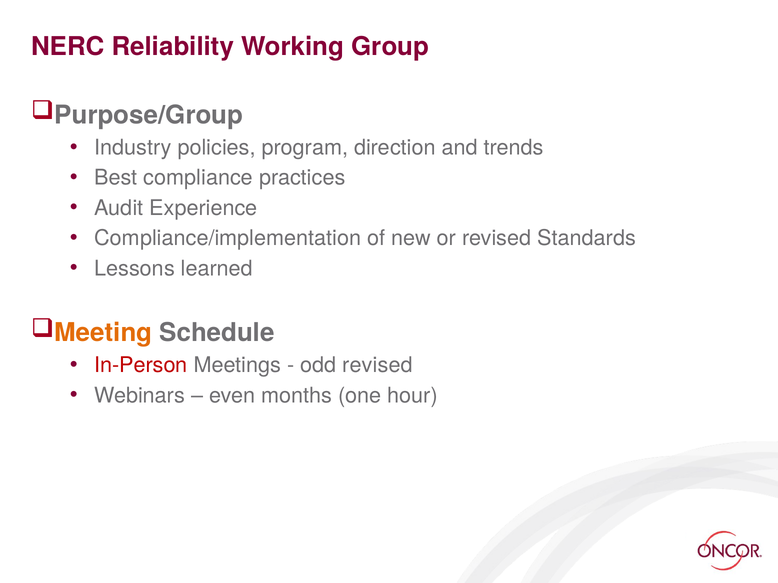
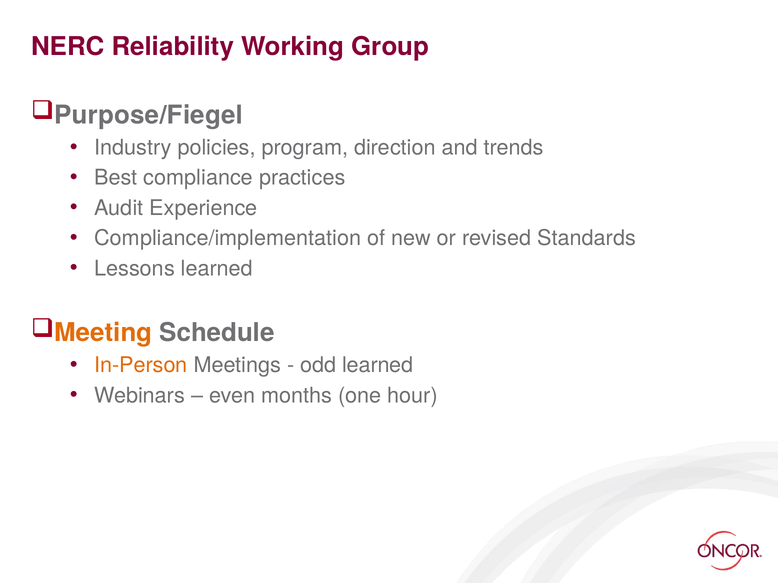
Purpose/Group: Purpose/Group -> Purpose/Fiegel
In-Person colour: red -> orange
odd revised: revised -> learned
